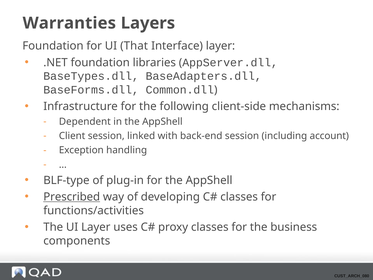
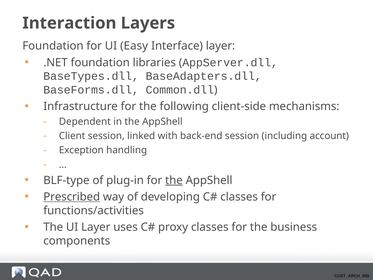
Warranties: Warranties -> Interaction
That: That -> Easy
the at (174, 180) underline: none -> present
